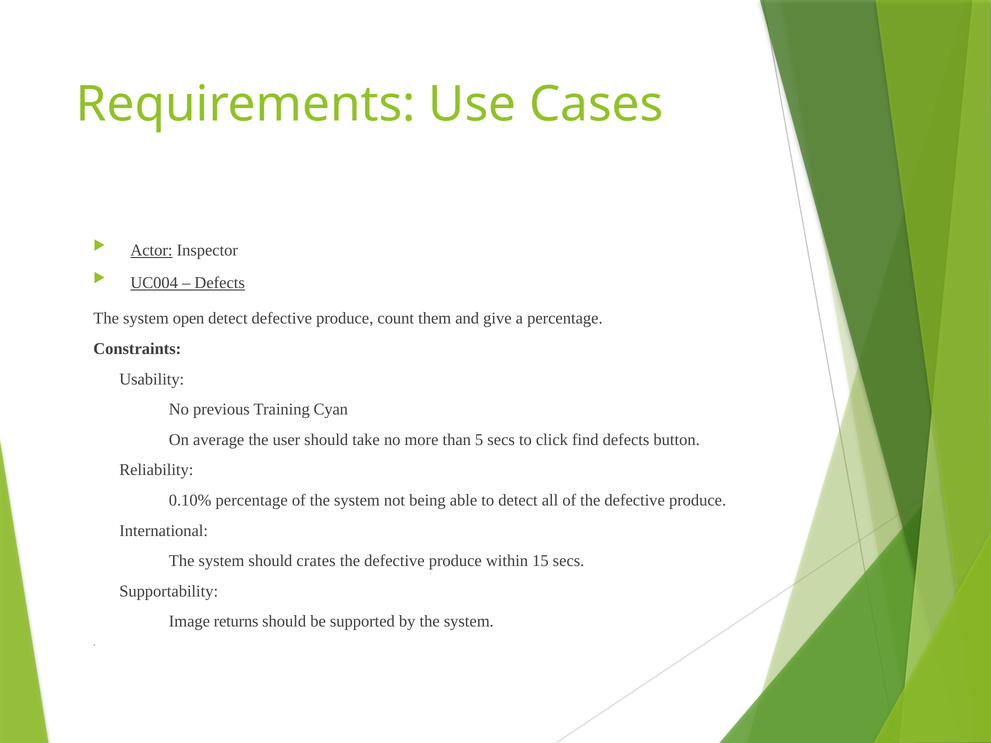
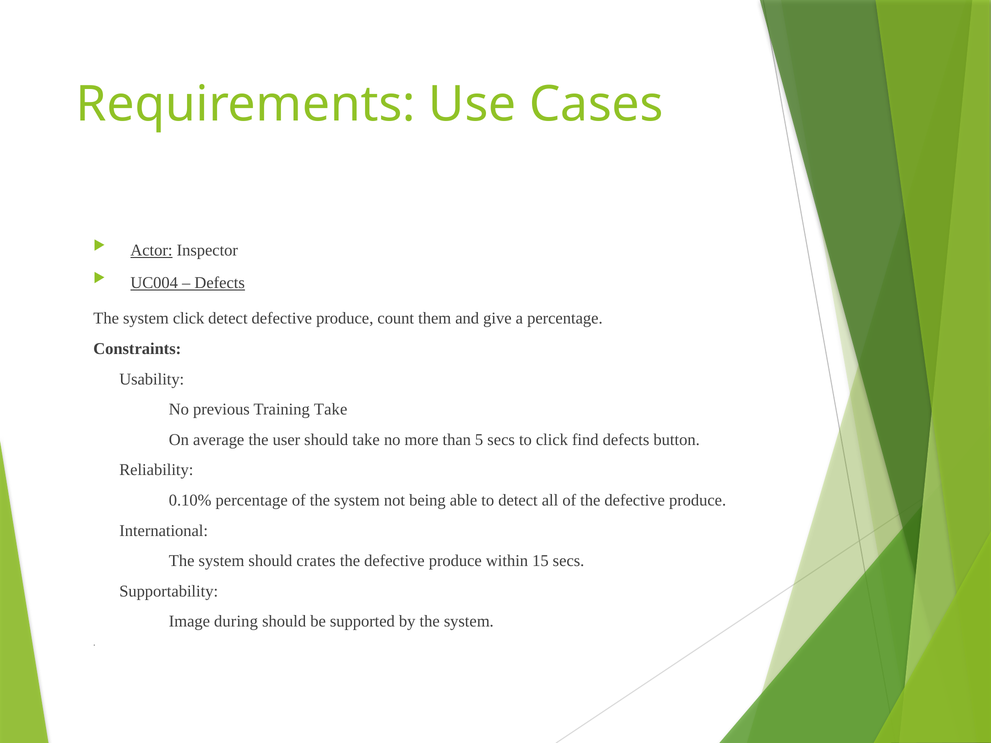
system open: open -> click
Training Cyan: Cyan -> Take
returns: returns -> during
